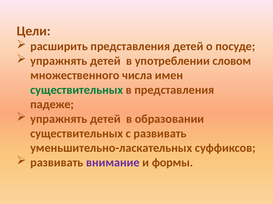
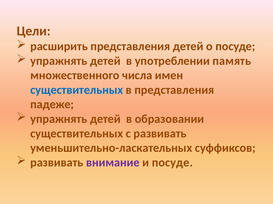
словом: словом -> память
существительных at (77, 90) colour: green -> blue
и формы: формы -> посуде
